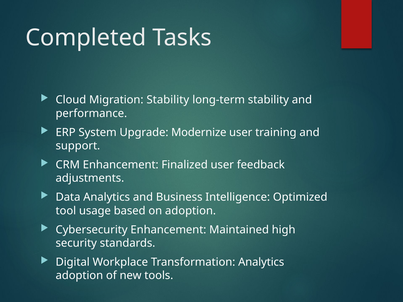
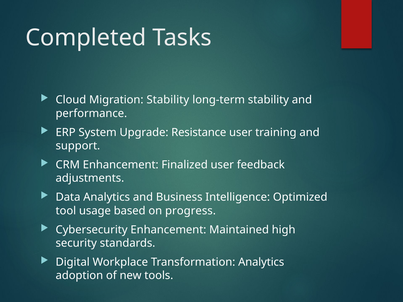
Modernize: Modernize -> Resistance
on adoption: adoption -> progress
